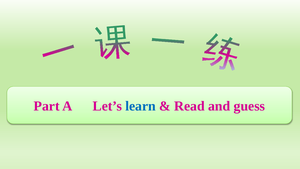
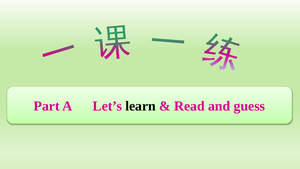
learn colour: blue -> black
